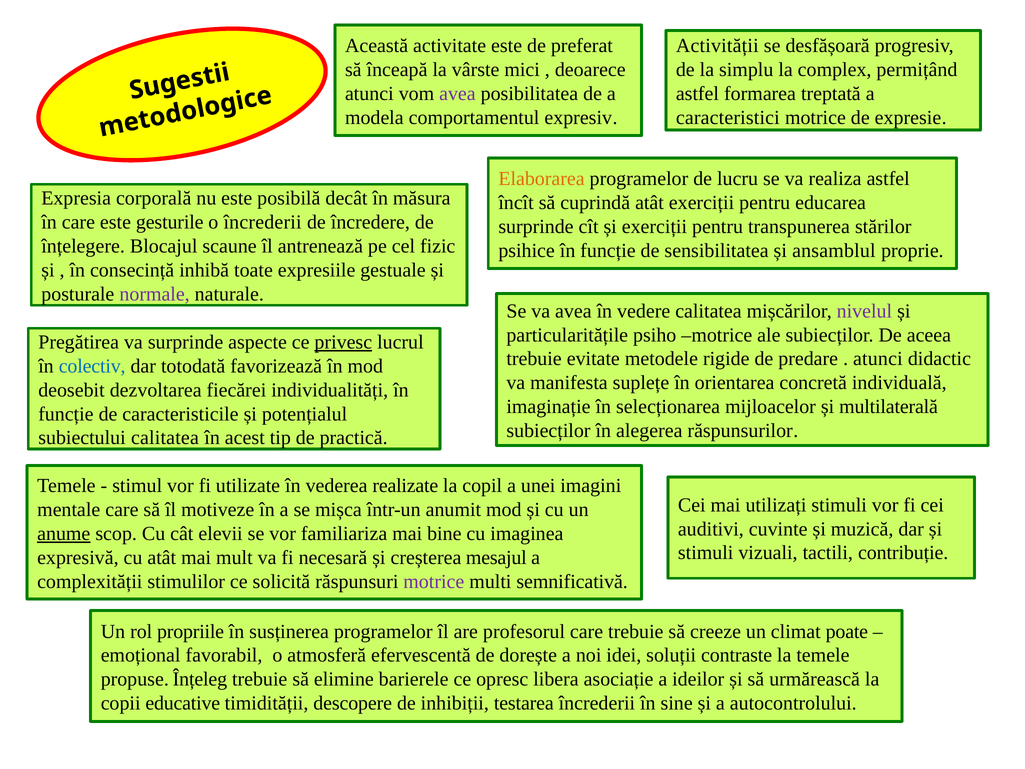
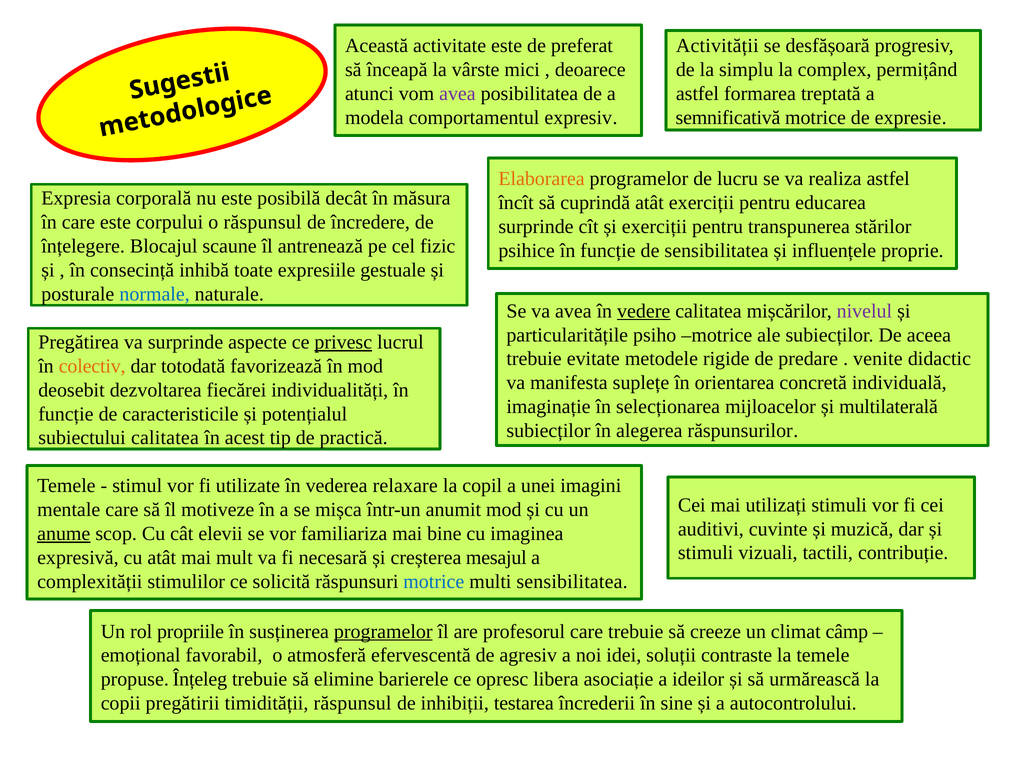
caracteristici: caracteristici -> semnificativă
gesturile: gesturile -> corpului
o încrederii: încrederii -> răspunsul
ansamblul: ansamblul -> influențele
normale colour: purple -> blue
vedere underline: none -> present
atunci at (878, 359): atunci -> venite
colectiv colour: blue -> orange
realizate: realizate -> relaxare
motrice at (434, 581) colour: purple -> blue
multi semnificativă: semnificativă -> sensibilitatea
programelor at (383, 631) underline: none -> present
poate: poate -> câmp
dorește: dorește -> agresiv
educative: educative -> pregătirii
timidității descopere: descopere -> răspunsul
